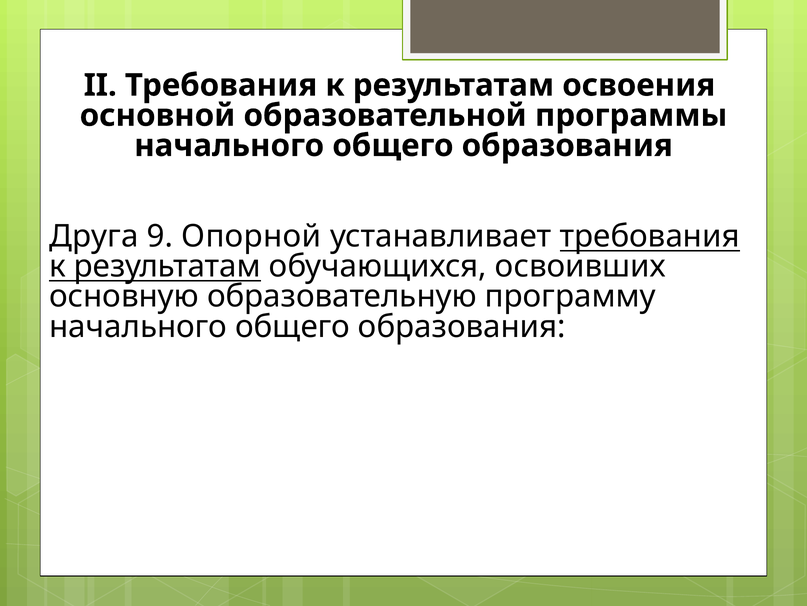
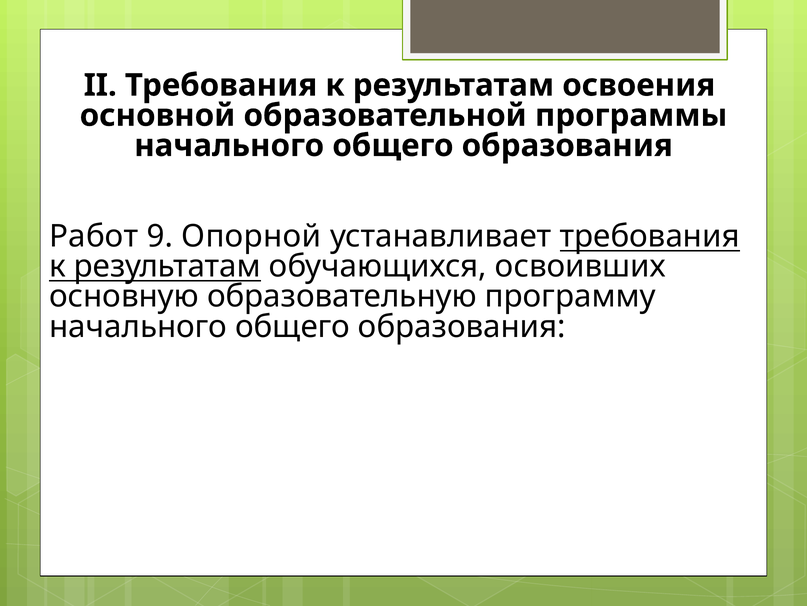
Друга: Друга -> Работ
